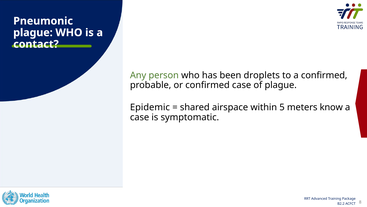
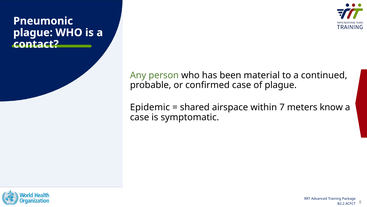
droplets: droplets -> material
a confirmed: confirmed -> continued
5: 5 -> 7
